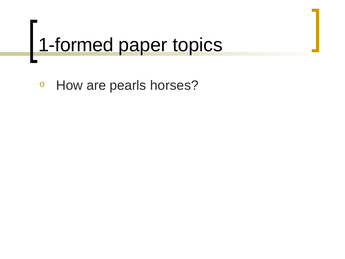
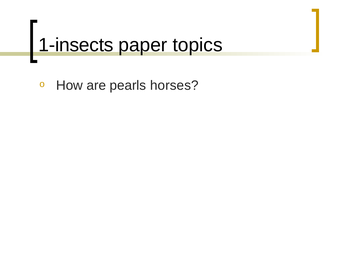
1-formed: 1-formed -> 1-insects
